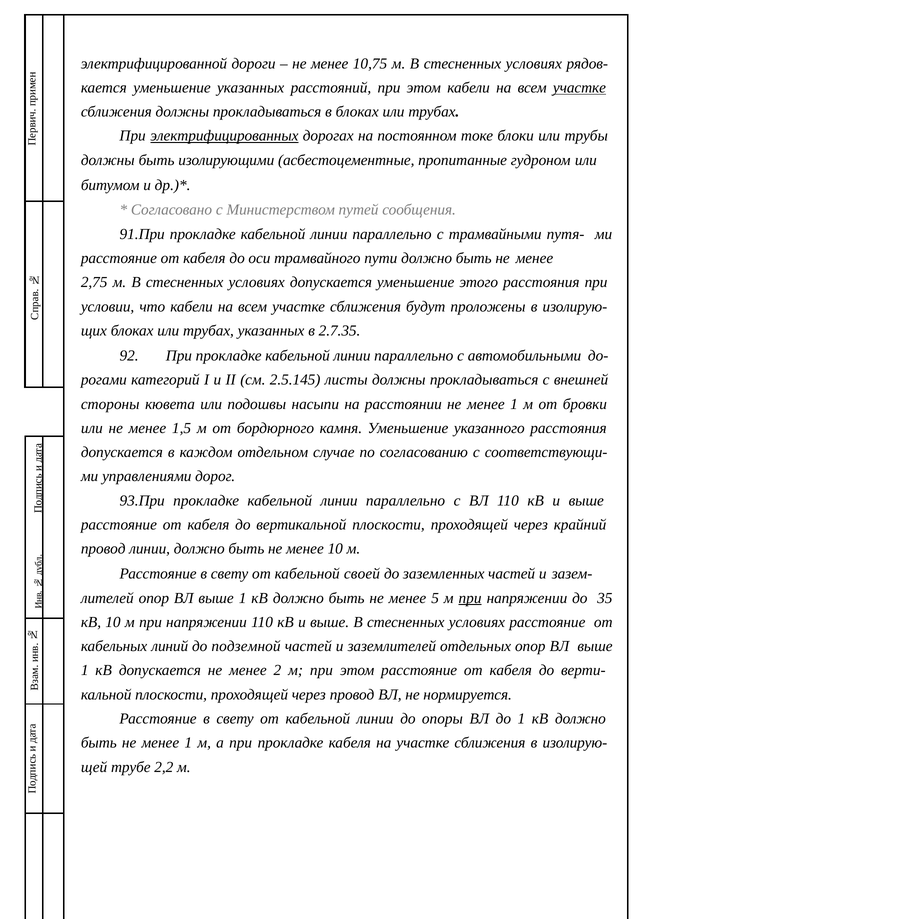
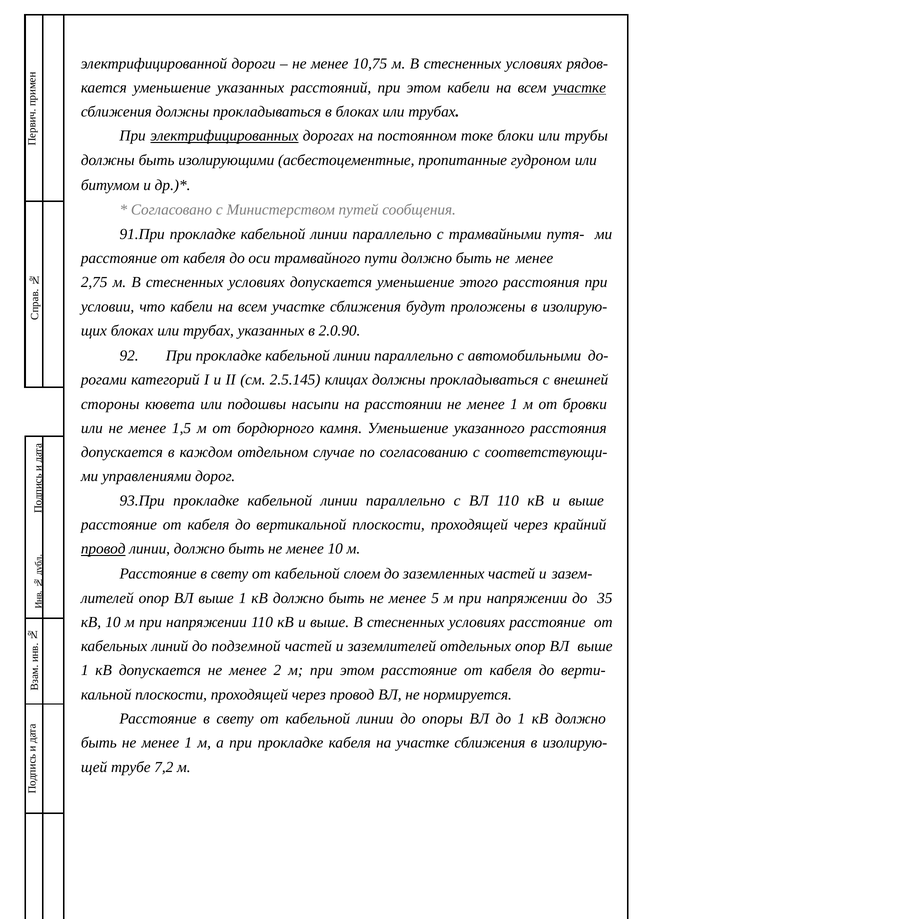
2.7.35: 2.7.35 -> 2.0.90
листы: листы -> клицах
провод at (103, 549) underline: none -> present
своей: своей -> слоем
при at (470, 598) underline: present -> none
2,2: 2,2 -> 7,2
